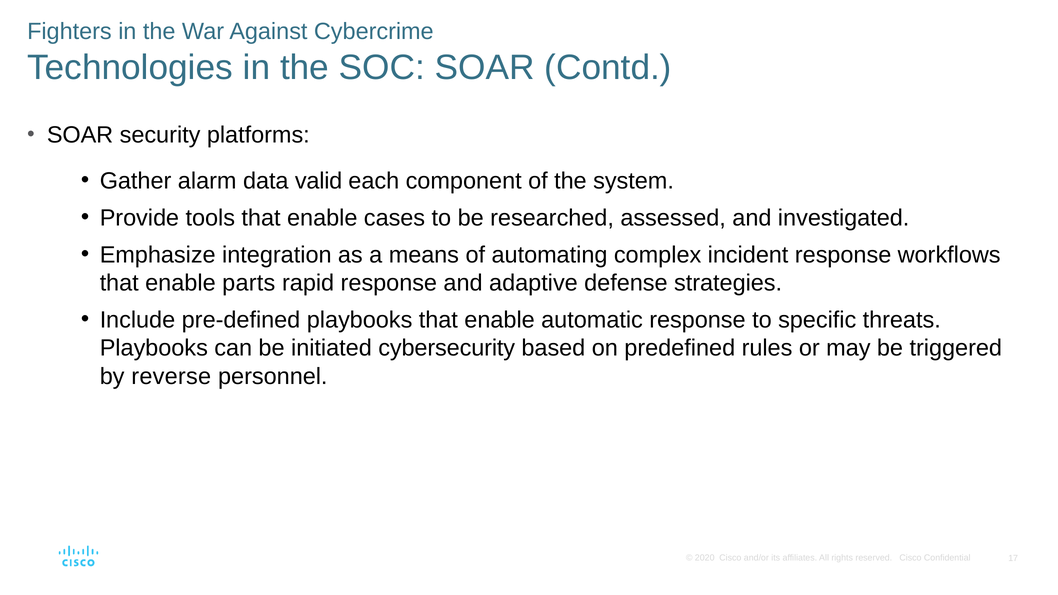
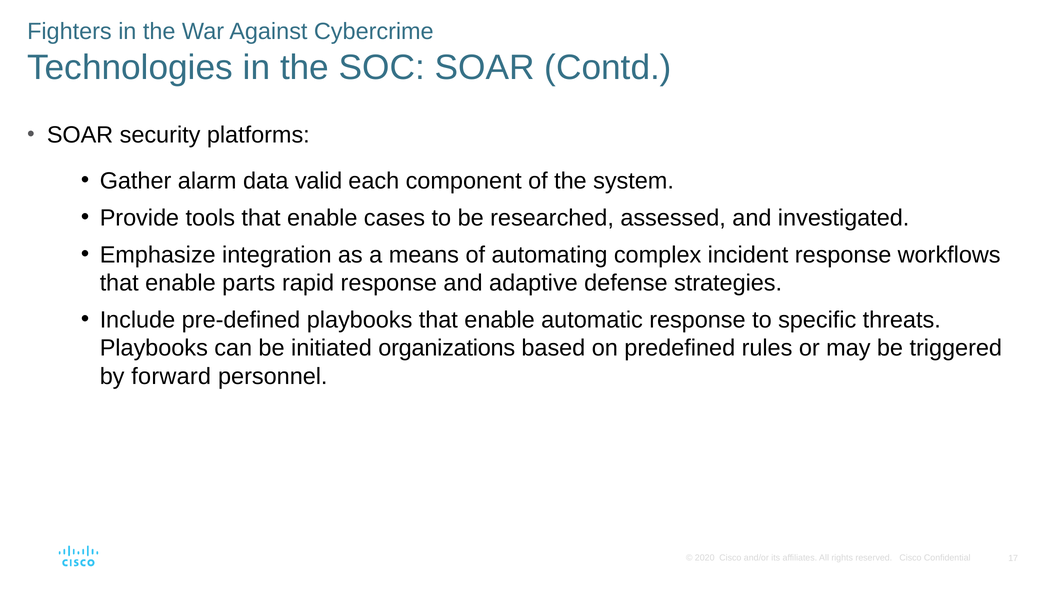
cybersecurity: cybersecurity -> organizations
reverse: reverse -> forward
